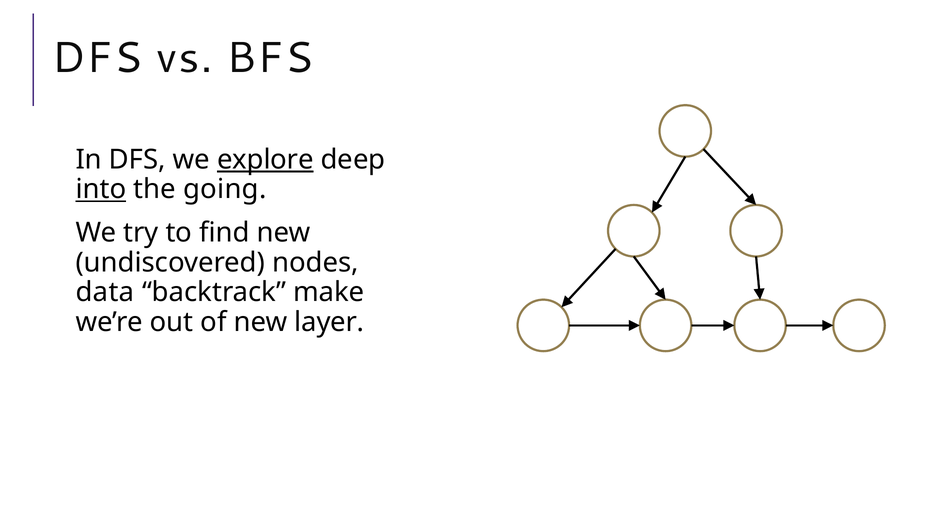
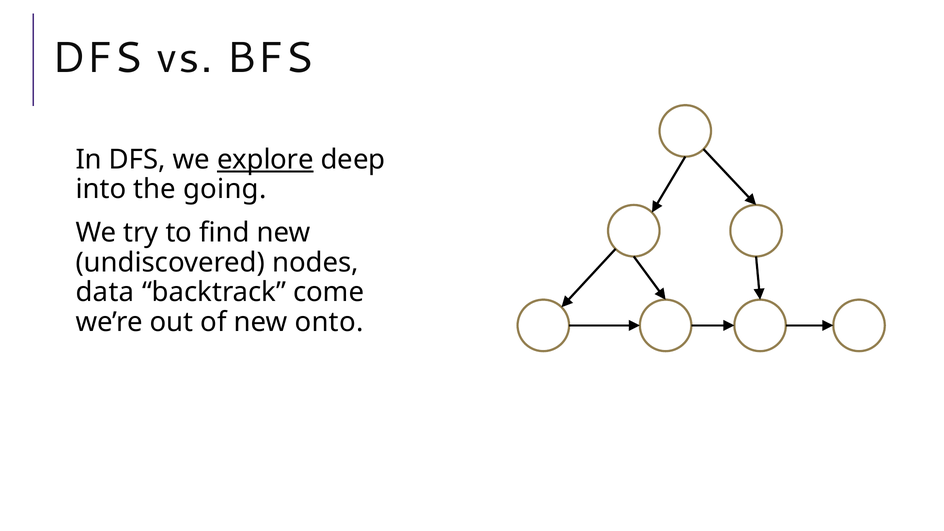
into underline: present -> none
make: make -> come
layer: layer -> onto
